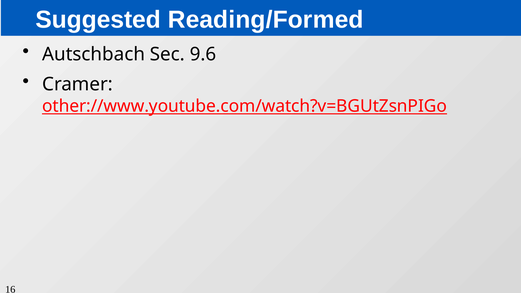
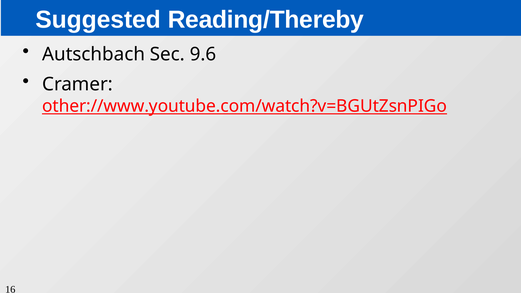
Reading/Formed: Reading/Formed -> Reading/Thereby
